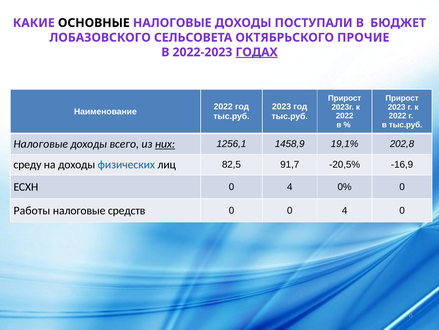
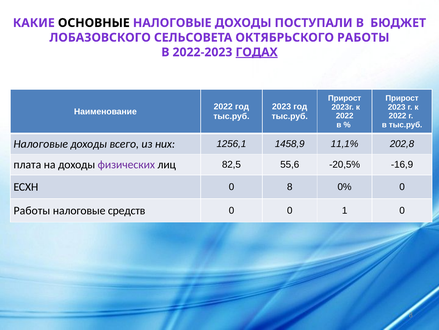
ОКТЯБРЬСКОГО ПРОЧИЕ: ПРОЧИЕ -> РАБОТЫ
них underline: present -> none
19,1%: 19,1% -> 11,1%
среду: среду -> плата
физических colour: blue -> purple
91,7: 91,7 -> 55,6
ЕСХН 0 4: 4 -> 8
0 0 4: 4 -> 1
